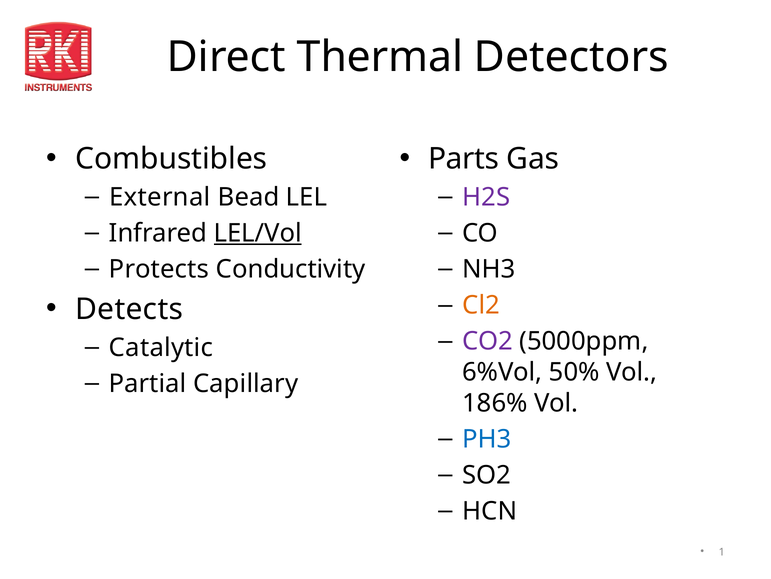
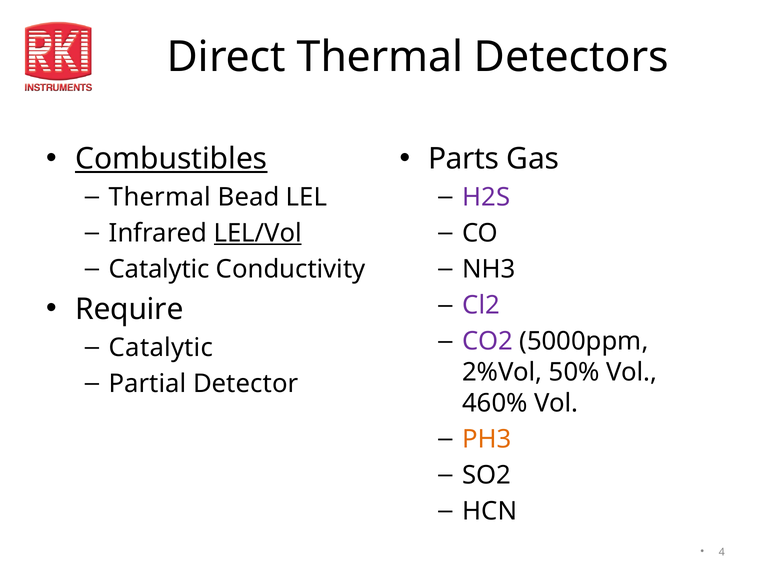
Combustibles underline: none -> present
External at (160, 197): External -> Thermal
Protects at (159, 269): Protects -> Catalytic
Cl2 colour: orange -> purple
Detects: Detects -> Require
6%Vol: 6%Vol -> 2%Vol
Capillary: Capillary -> Detector
186%: 186% -> 460%
PH3 colour: blue -> orange
1: 1 -> 4
